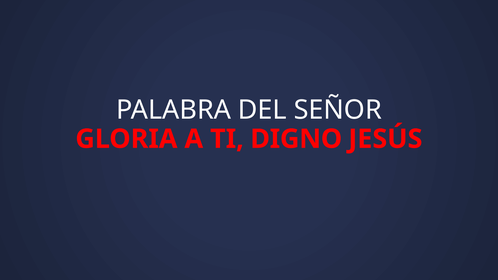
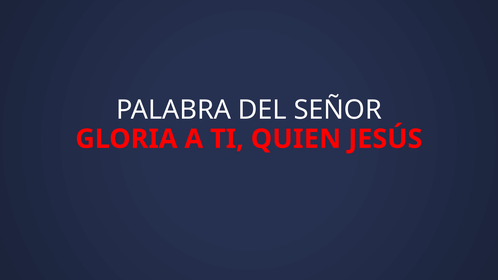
DIGNO: DIGNO -> QUIEN
